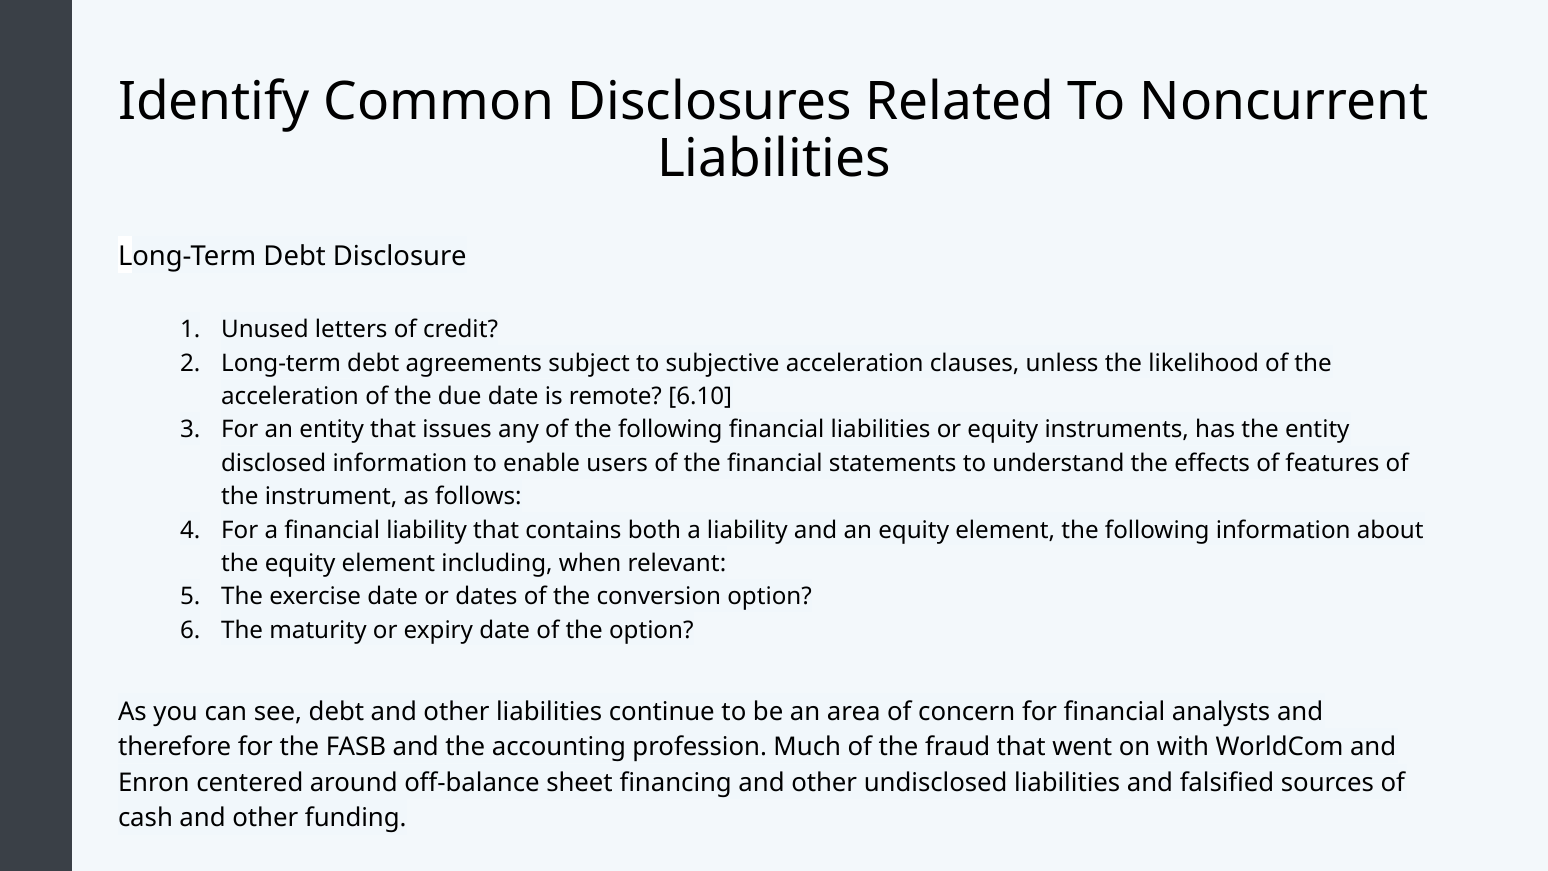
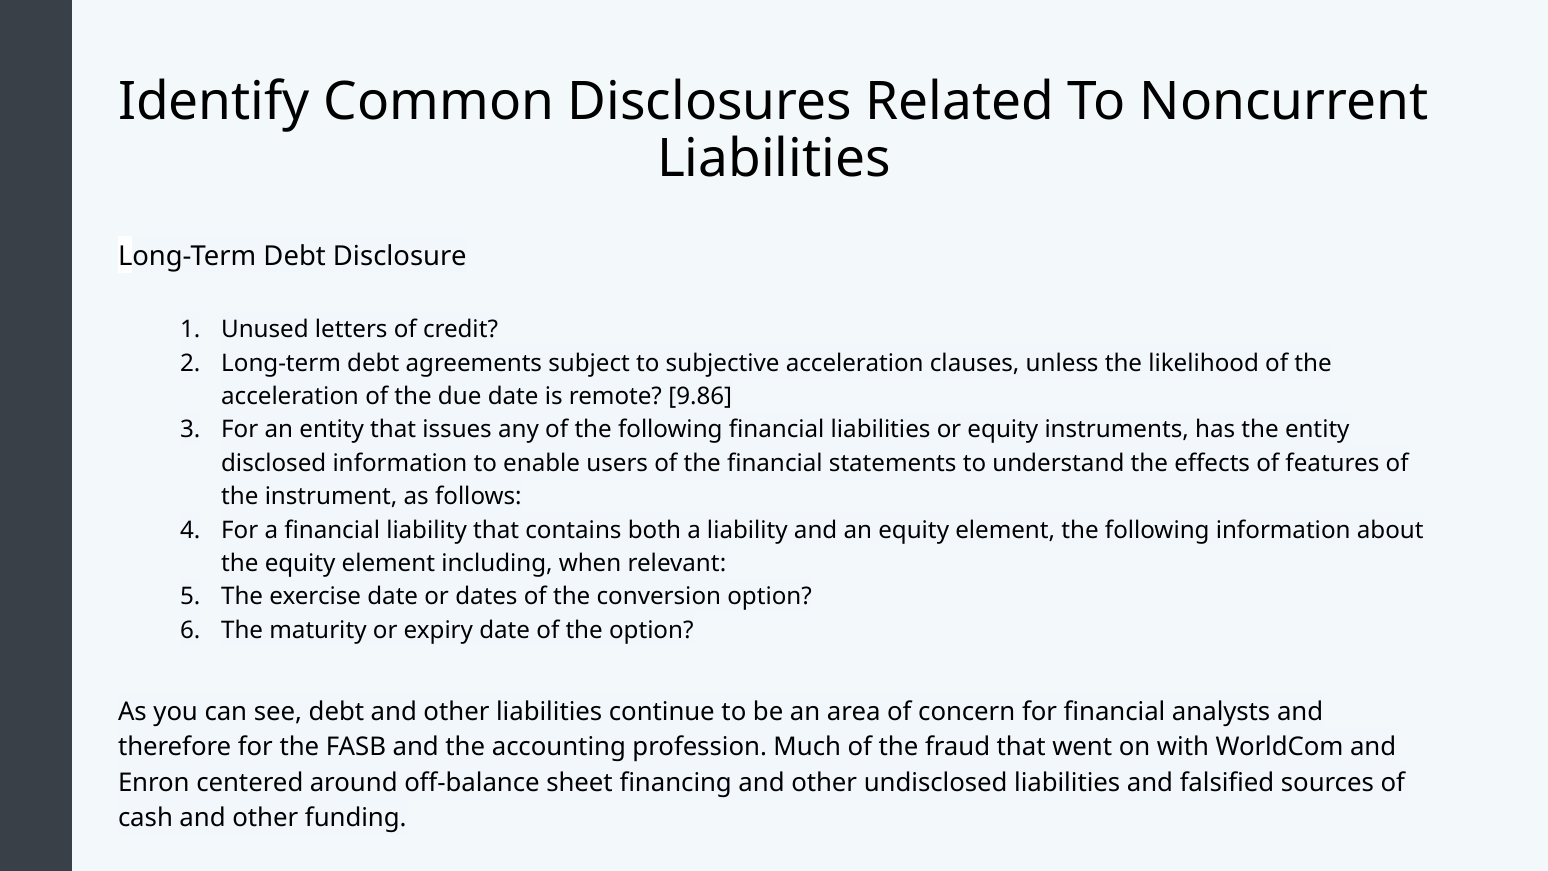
6.10: 6.10 -> 9.86
